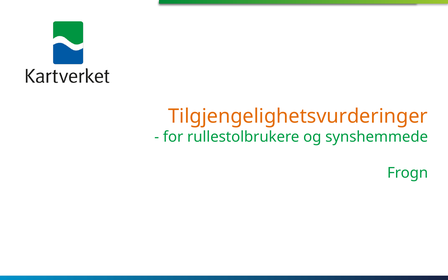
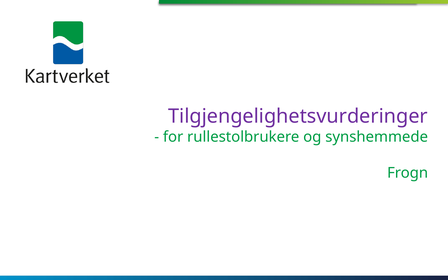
Tilgjengelighetsvurderinger colour: orange -> purple
